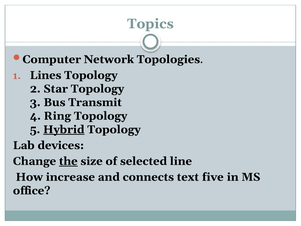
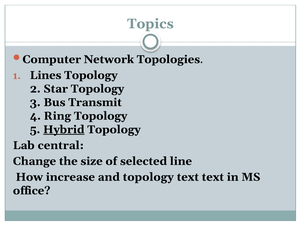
devices: devices -> central
the underline: present -> none
and connects: connects -> topology
text five: five -> text
